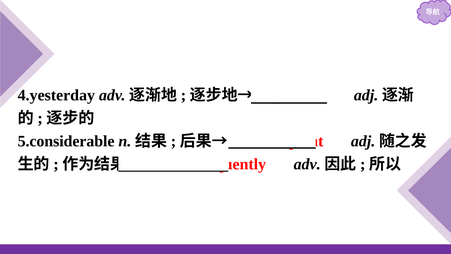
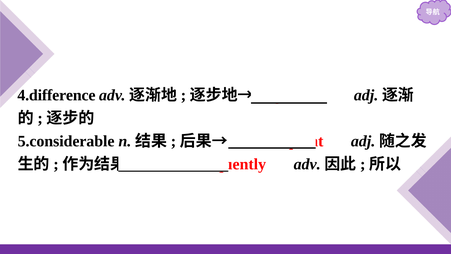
4.yesterday: 4.yesterday -> 4.difference
